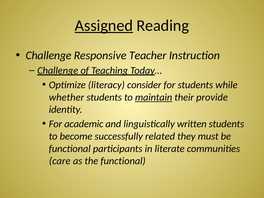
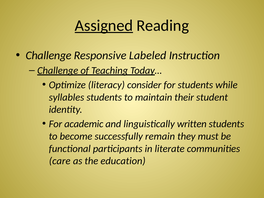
Teacher: Teacher -> Labeled
whether: whether -> syllables
maintain underline: present -> none
provide: provide -> student
related: related -> remain
the functional: functional -> education
